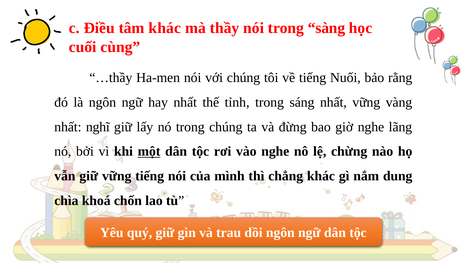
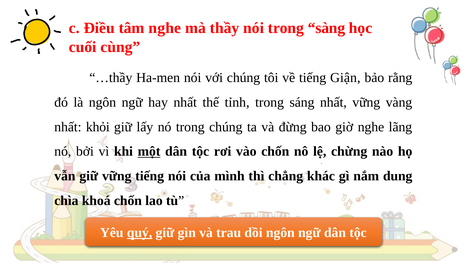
tâm khác: khác -> nghe
Nuối: Nuối -> Giận
nghĩ: nghĩ -> khỏi
vào nghe: nghe -> chốn
quý underline: none -> present
